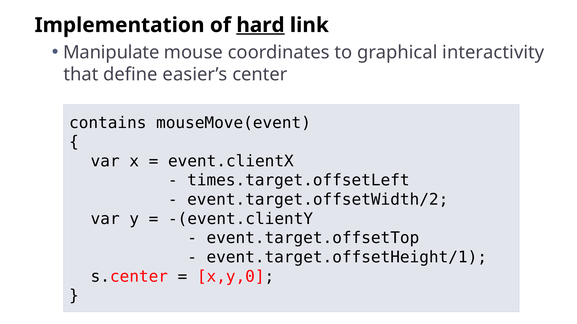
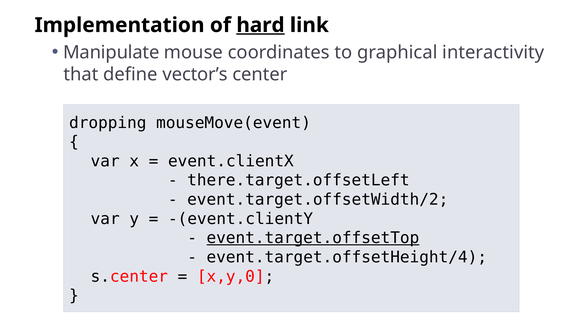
easier’s: easier’s -> vector’s
contains: contains -> dropping
times.target.offsetLeft: times.target.offsetLeft -> there.target.offsetLeft
event.target.offsetTop underline: none -> present
event.target.offsetHeight/1: event.target.offsetHeight/1 -> event.target.offsetHeight/4
